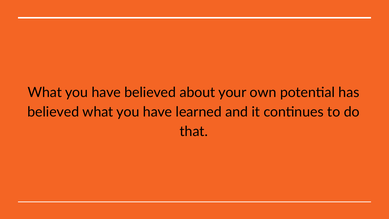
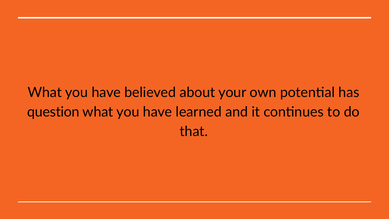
believed at (53, 112): believed -> question
